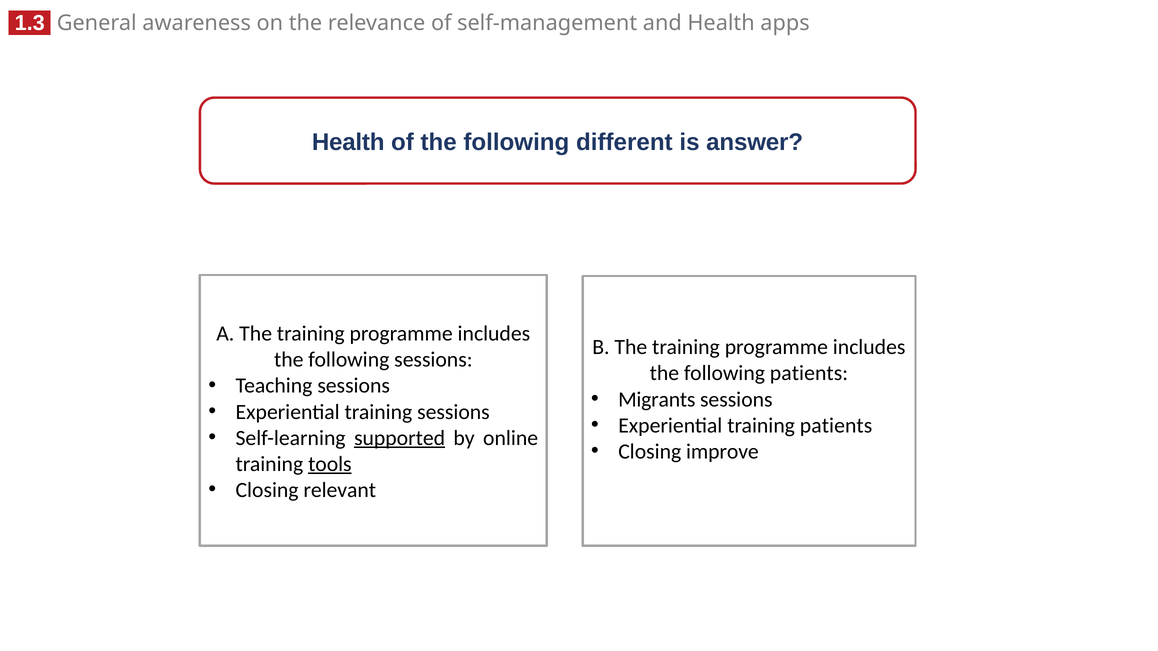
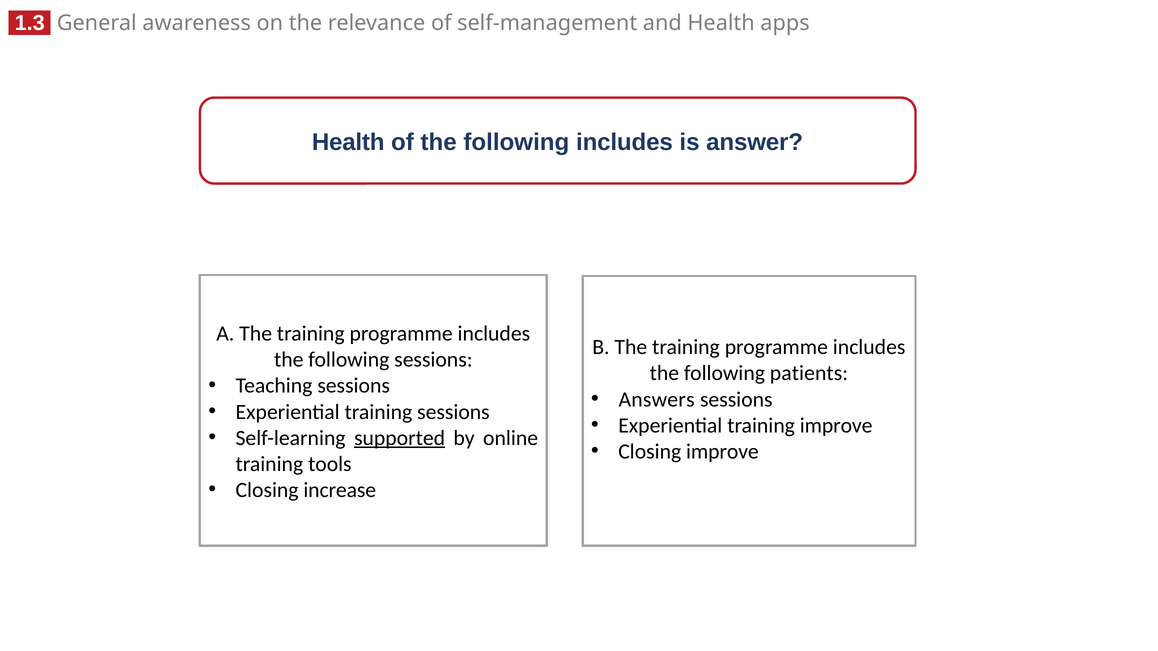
following different: different -> includes
Migrants: Migrants -> Answers
training patients: patients -> improve
tools underline: present -> none
relevant: relevant -> increase
